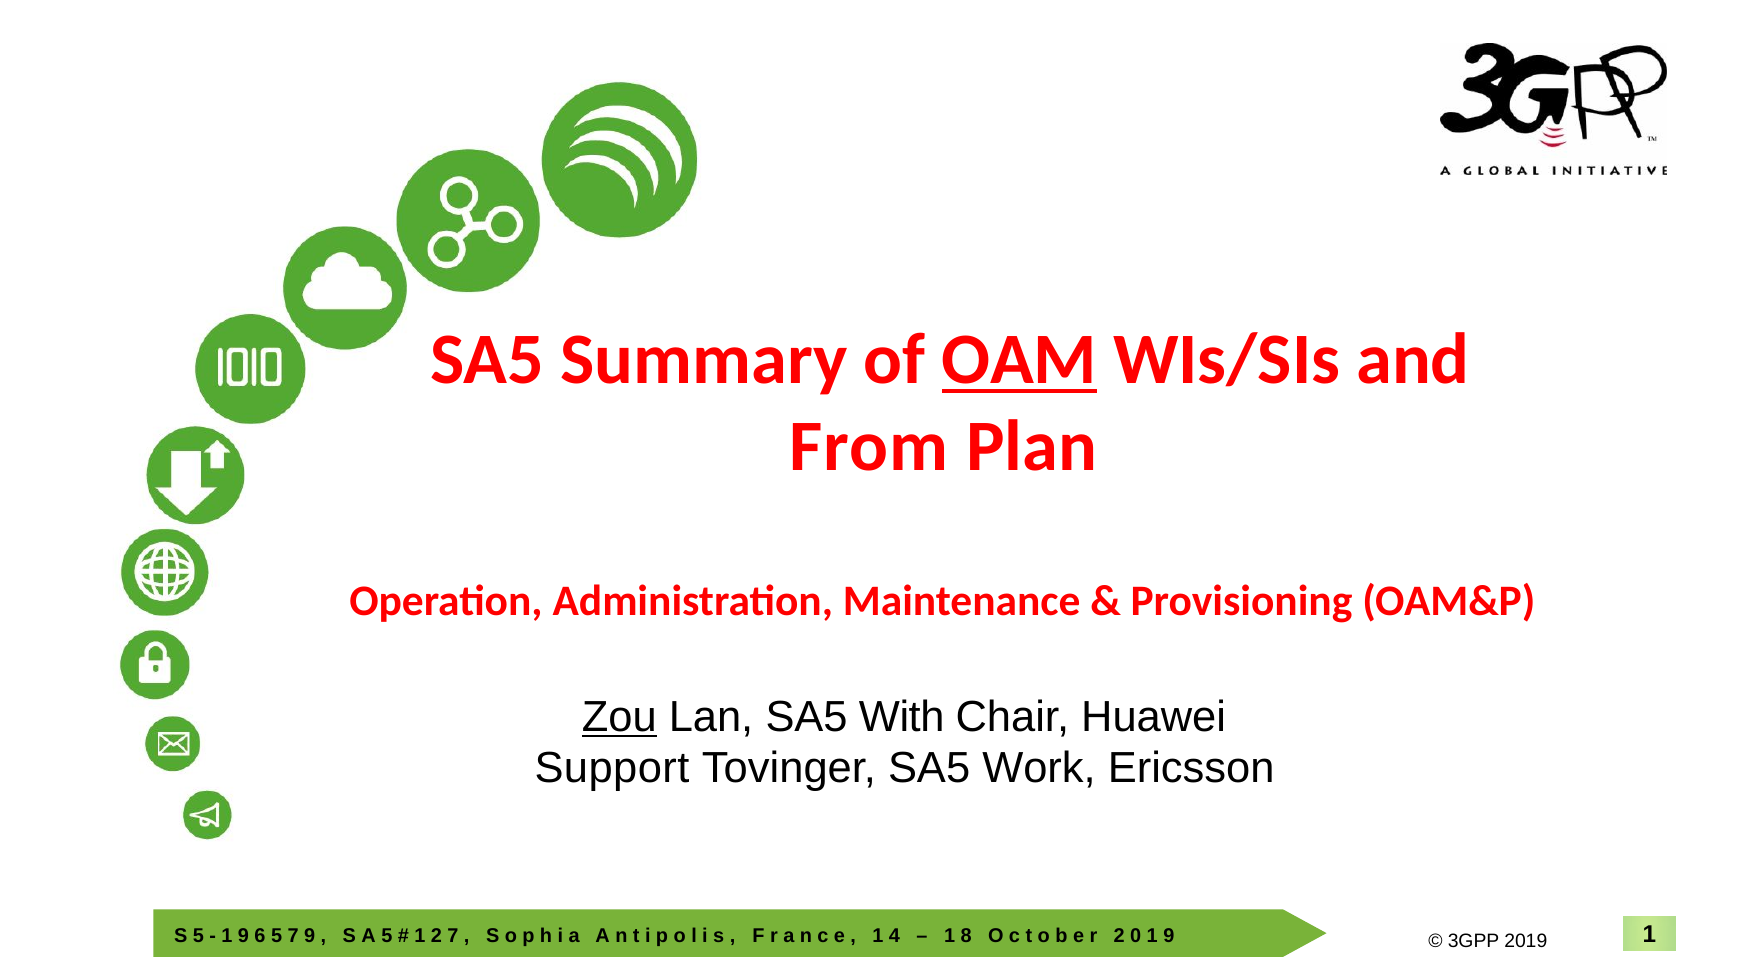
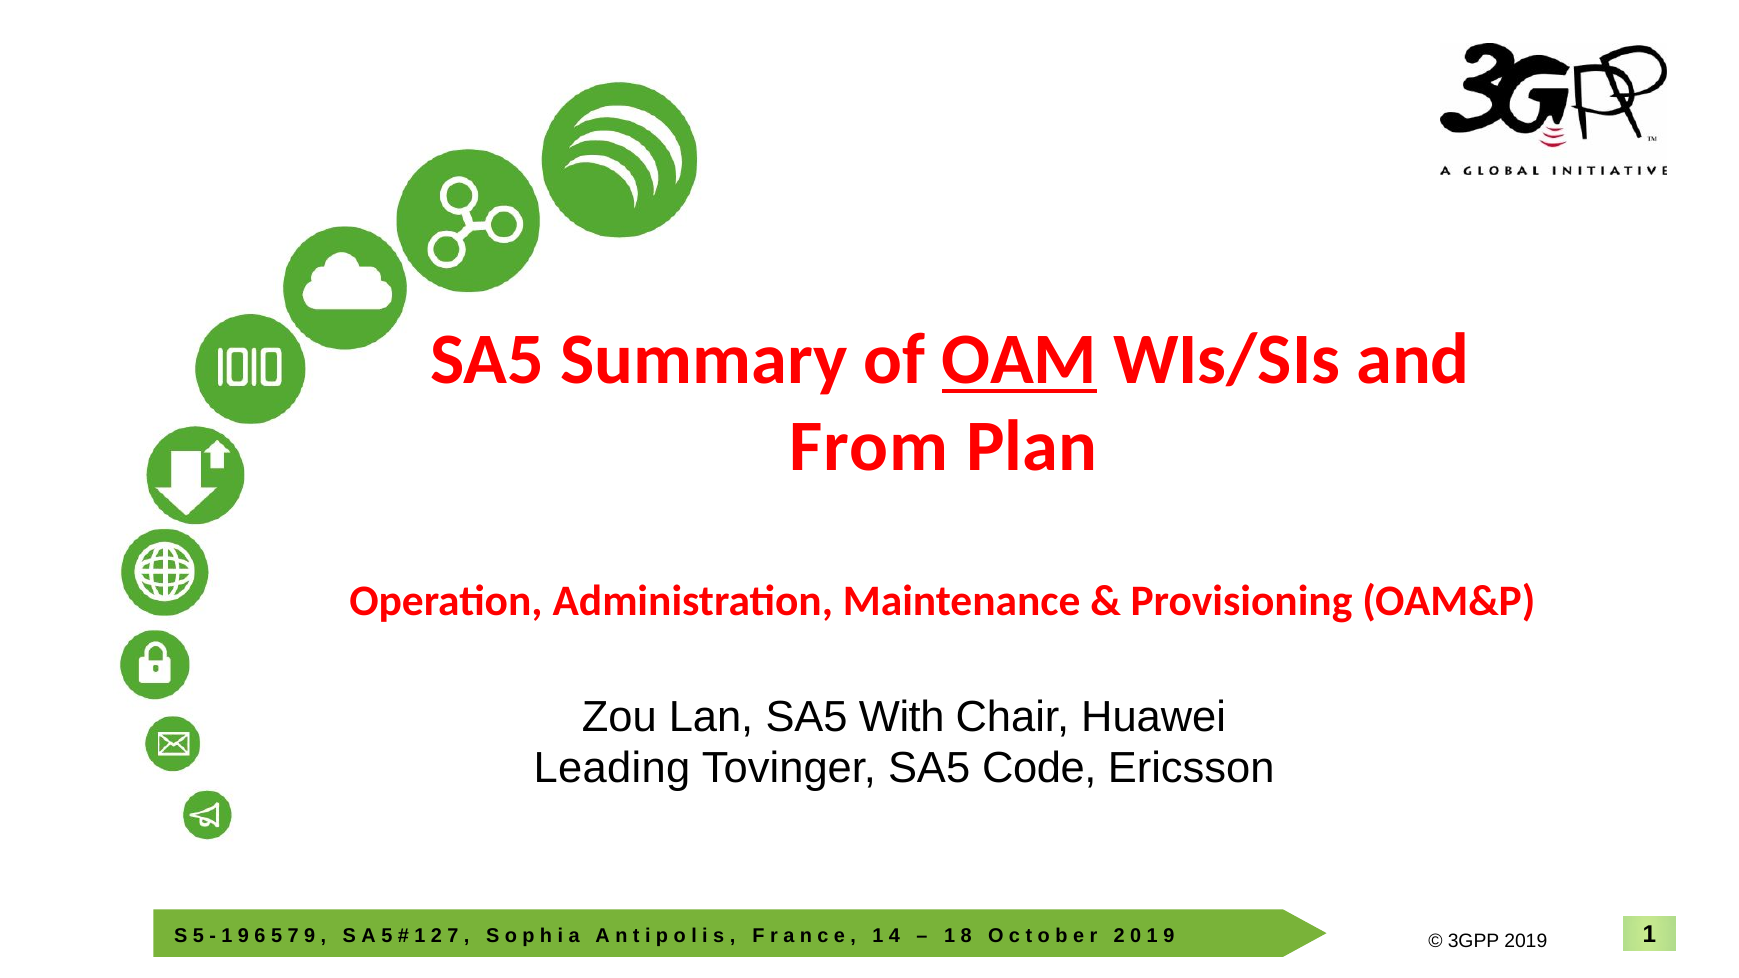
Zou underline: present -> none
Support: Support -> Leading
Work: Work -> Code
